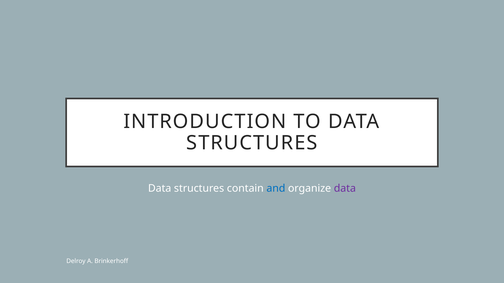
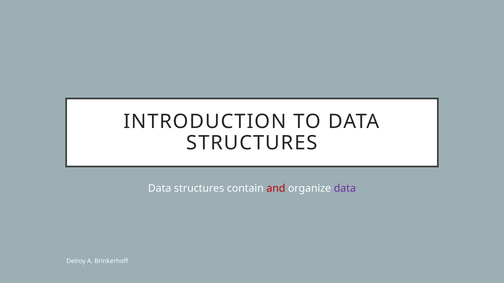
and colour: blue -> red
